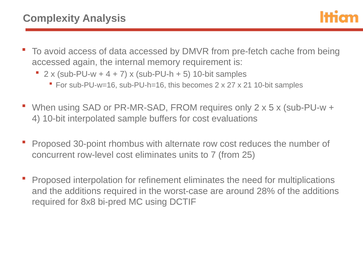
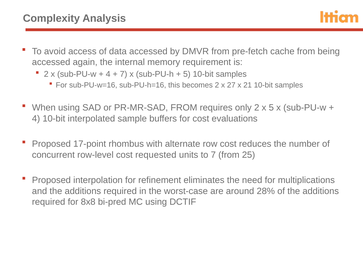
30-point: 30-point -> 17-point
cost eliminates: eliminates -> requested
